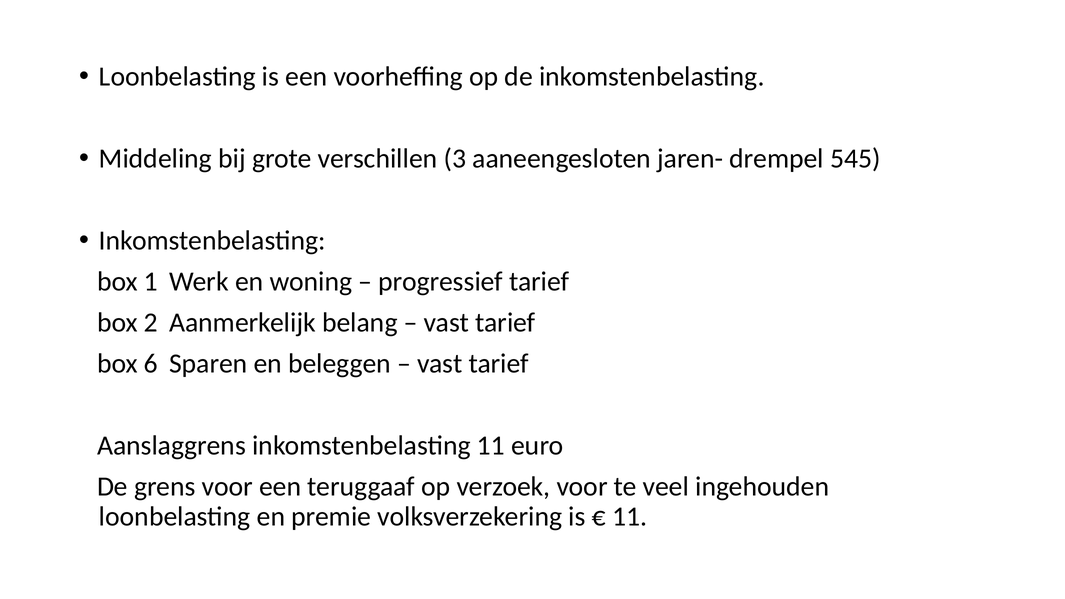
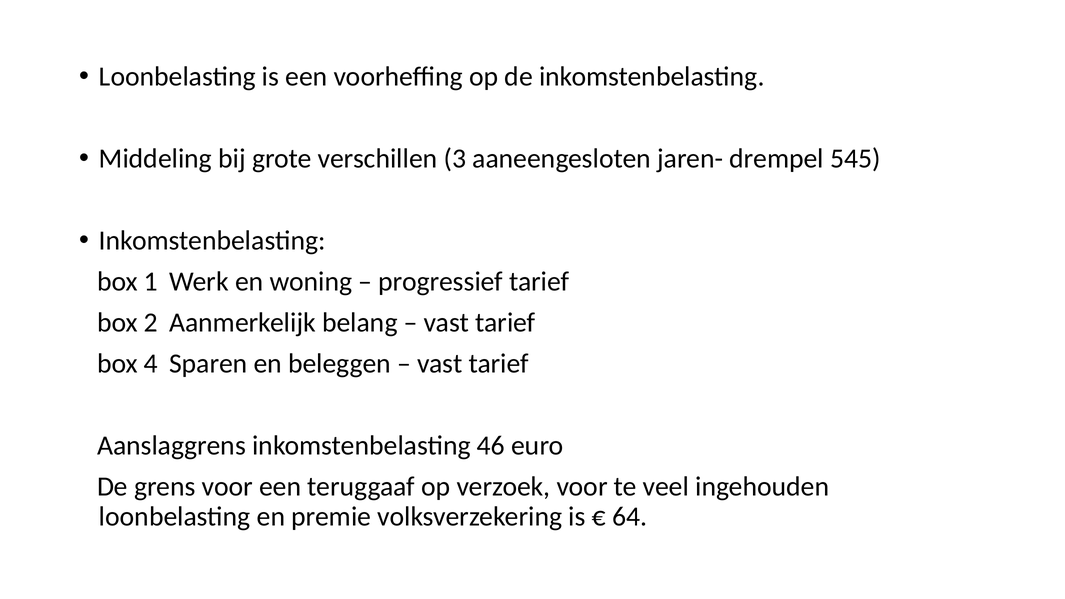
6: 6 -> 4
inkomstenbelasting 11: 11 -> 46
11 at (630, 517): 11 -> 64
